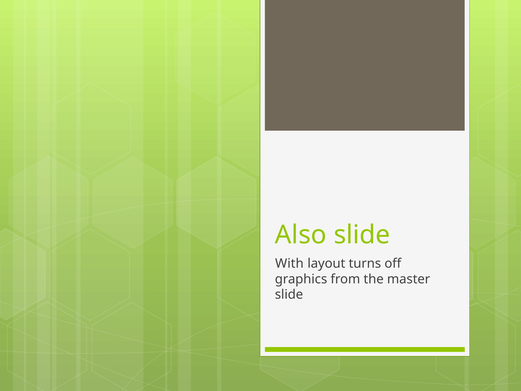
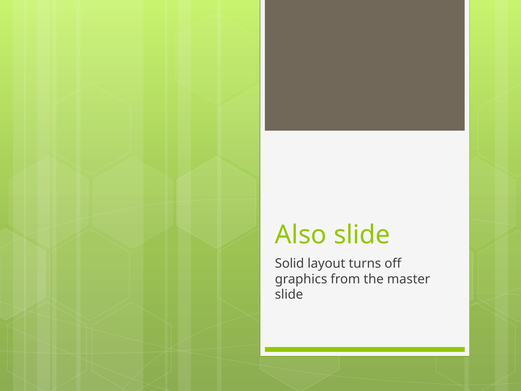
With: With -> Solid
